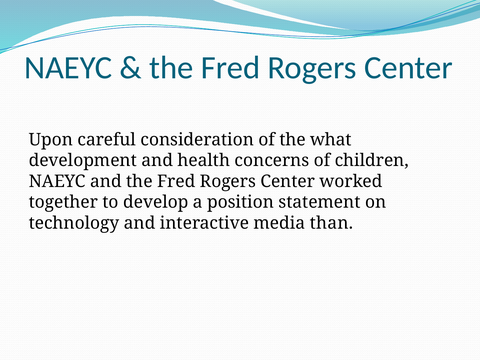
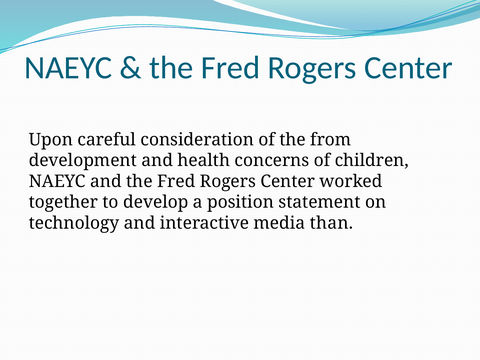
what: what -> from
